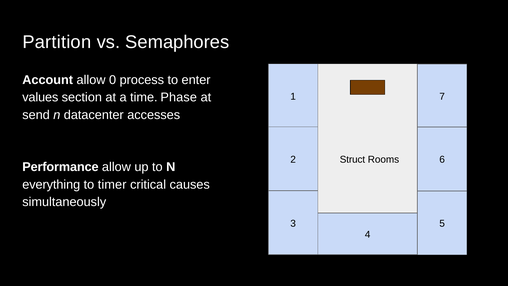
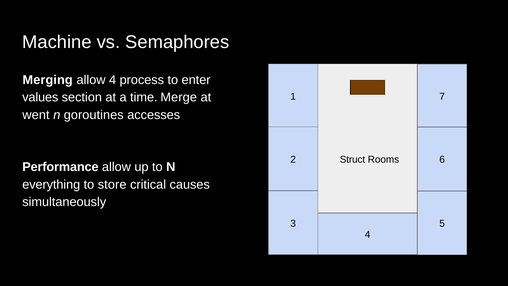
Partition: Partition -> Machine
Account: Account -> Merging
allow 0: 0 -> 4
Phase: Phase -> Merge
send: send -> went
datacenter: datacenter -> goroutines
timer: timer -> store
